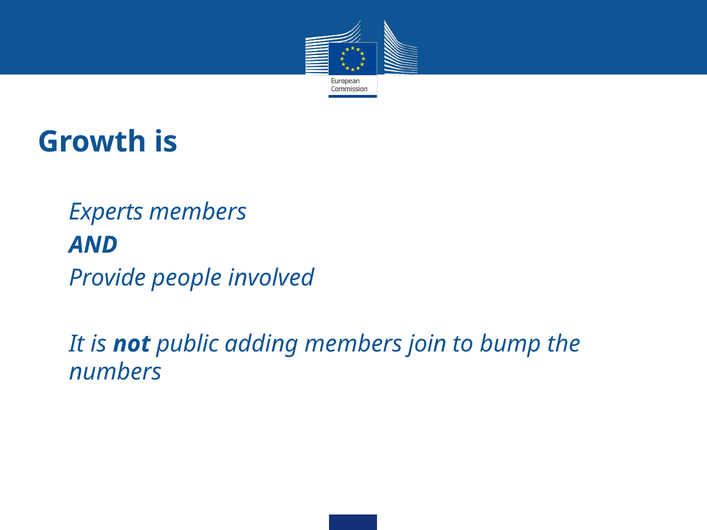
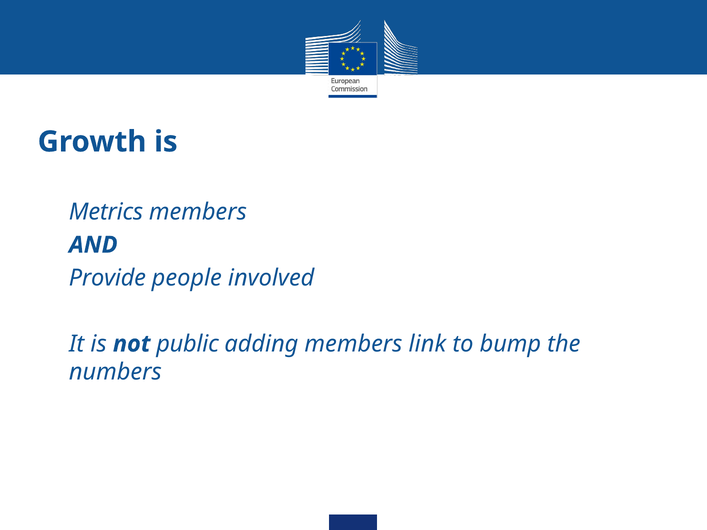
Experts: Experts -> Metrics
join: join -> link
